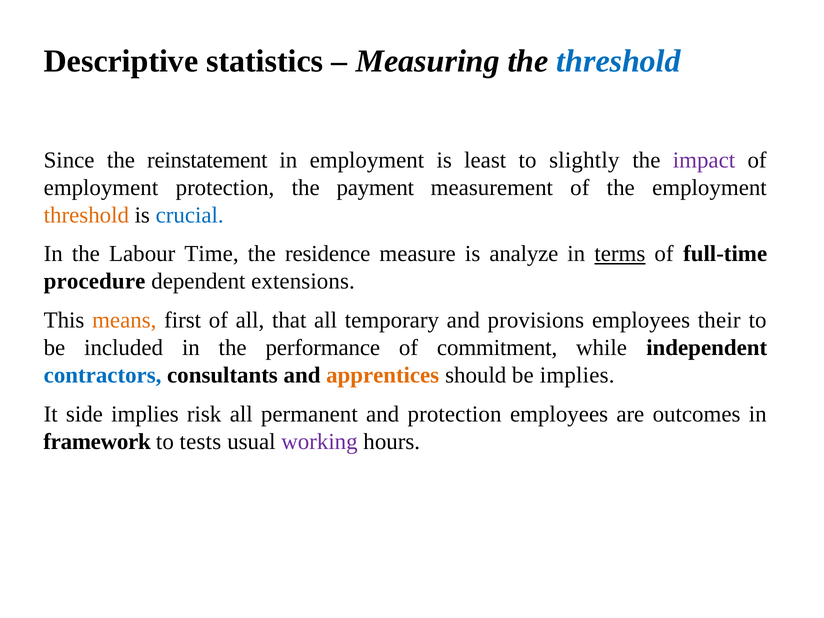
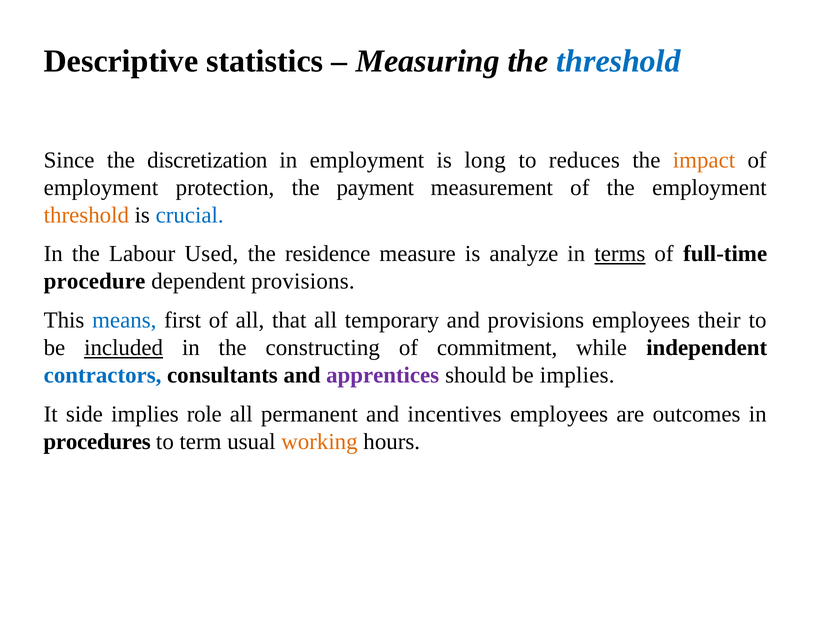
reinstatement: reinstatement -> discretization
least: least -> long
slightly: slightly -> reduces
impact colour: purple -> orange
Time: Time -> Used
dependent extensions: extensions -> provisions
means colour: orange -> blue
included underline: none -> present
performance: performance -> constructing
apprentices colour: orange -> purple
risk: risk -> role
and protection: protection -> incentives
framework: framework -> procedures
tests: tests -> term
working colour: purple -> orange
